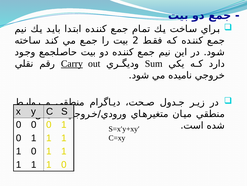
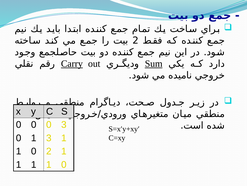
Sum underline: none -> present
0 0 1: 1 -> 3
1 at (49, 137): 1 -> 3
1 at (49, 151): 1 -> 2
